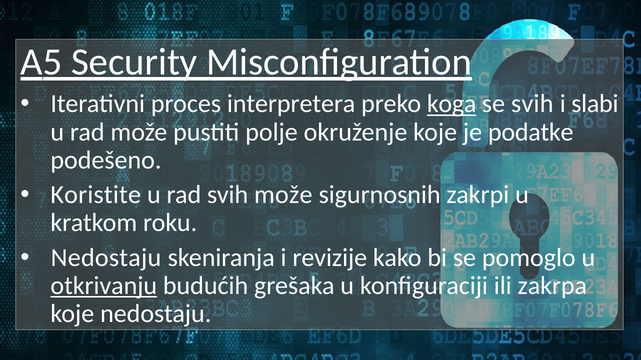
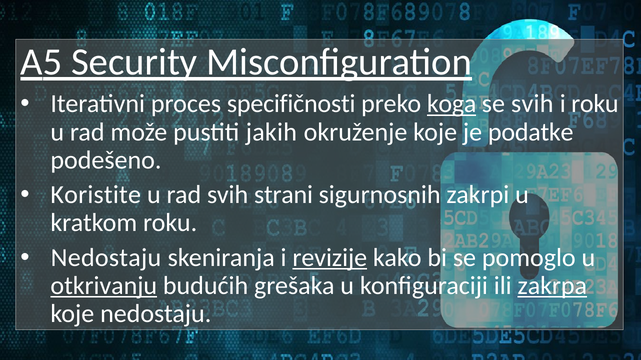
interpretera: interpretera -> specifičnosti
i slabi: slabi -> roku
polje: polje -> jakih
svih može: može -> strani
revizije underline: none -> present
zakrpa underline: none -> present
